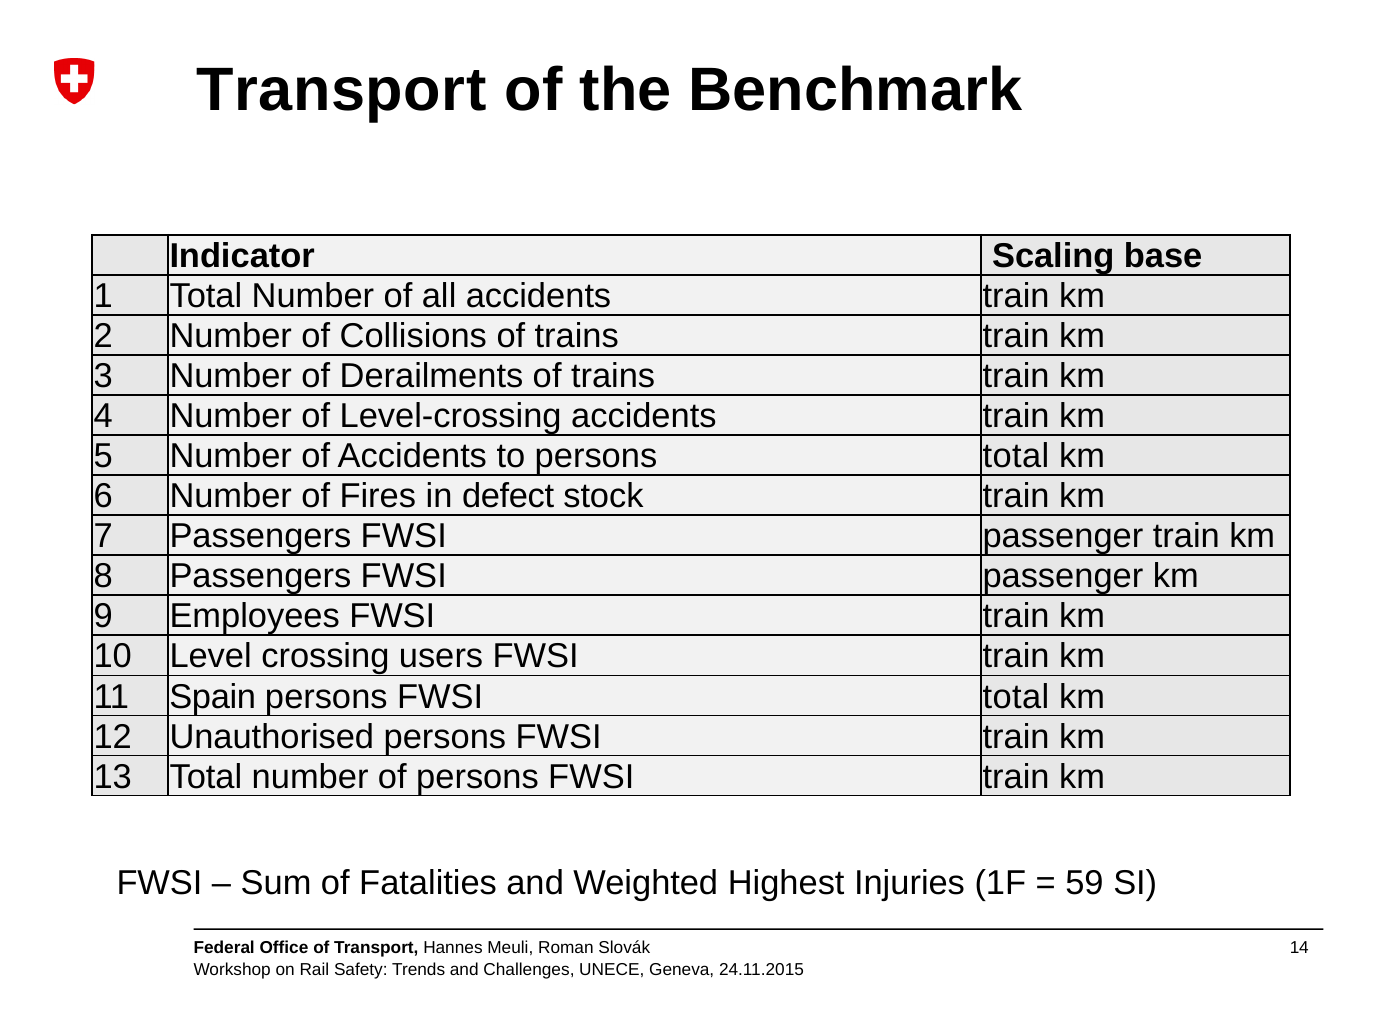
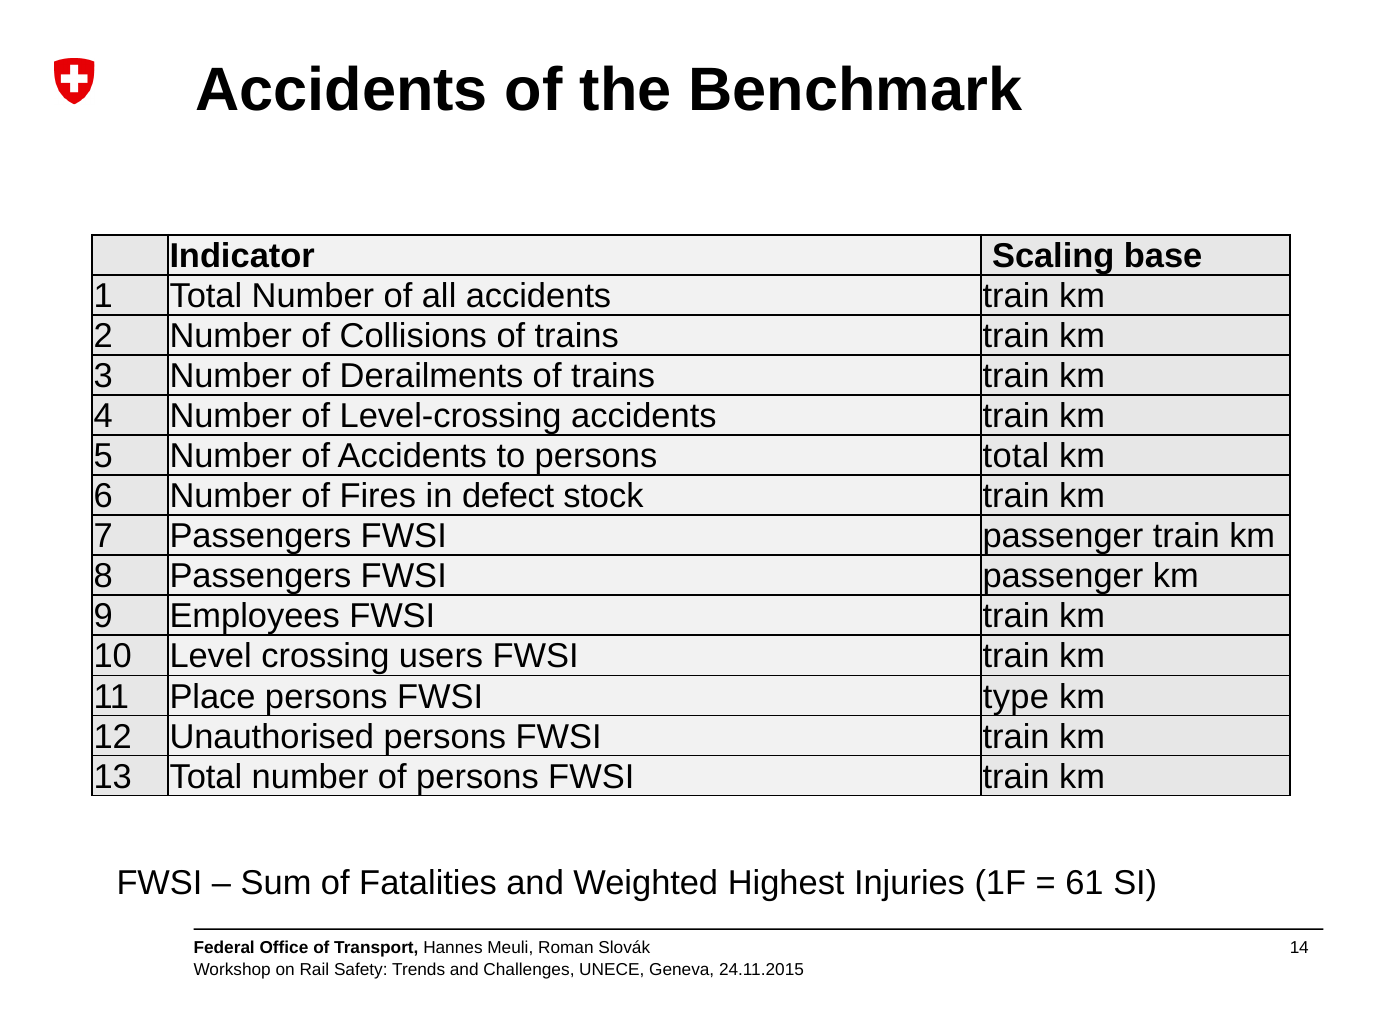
Transport at (341, 90): Transport -> Accidents
Spain: Spain -> Place
FWSI total: total -> type
59: 59 -> 61
